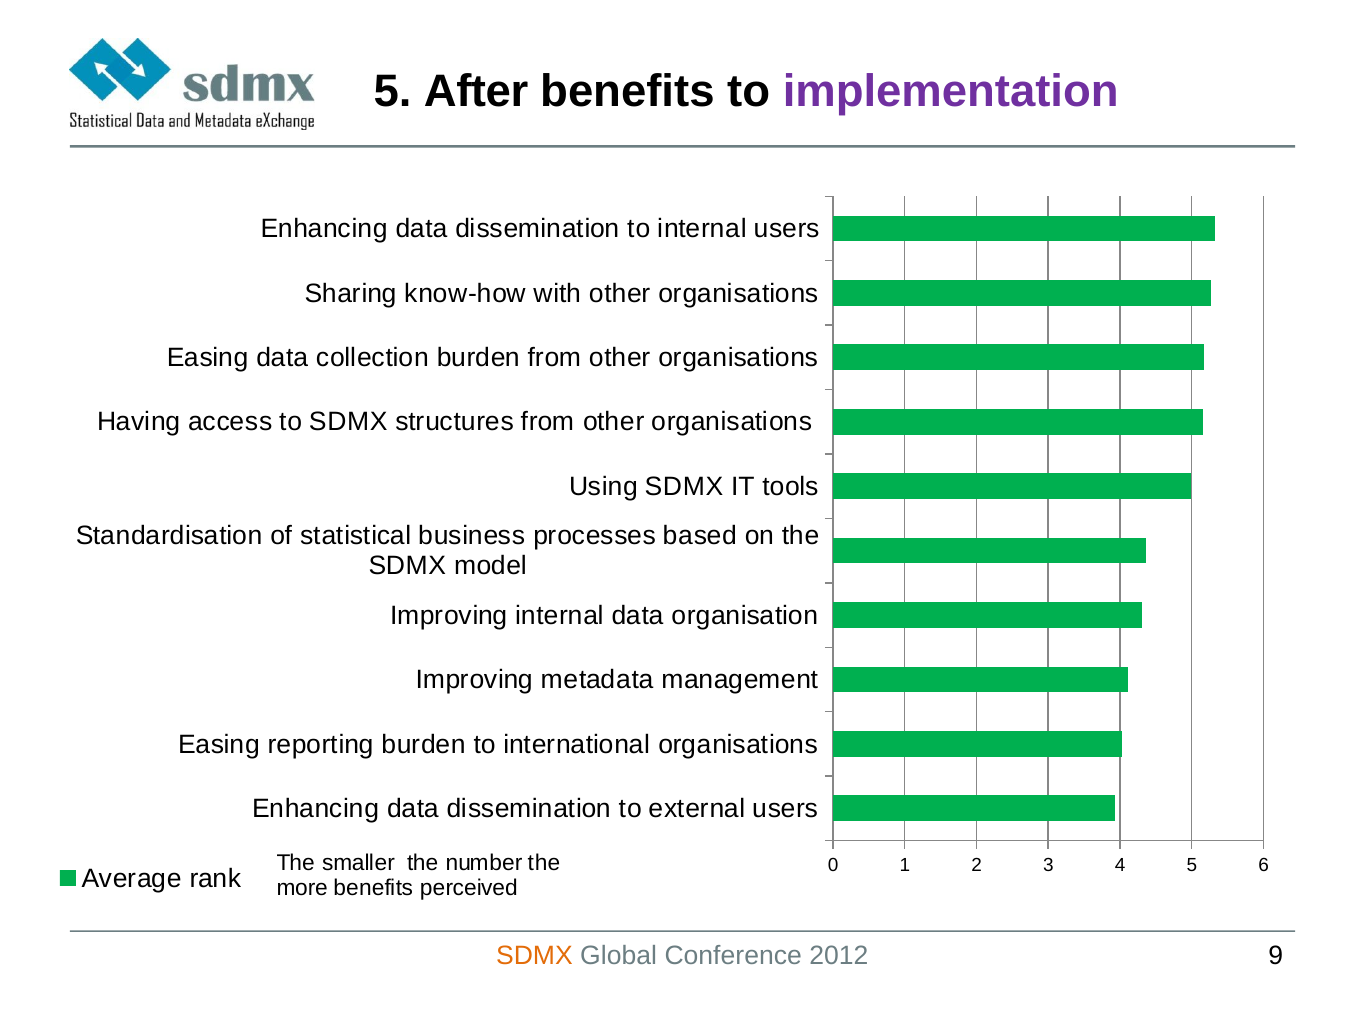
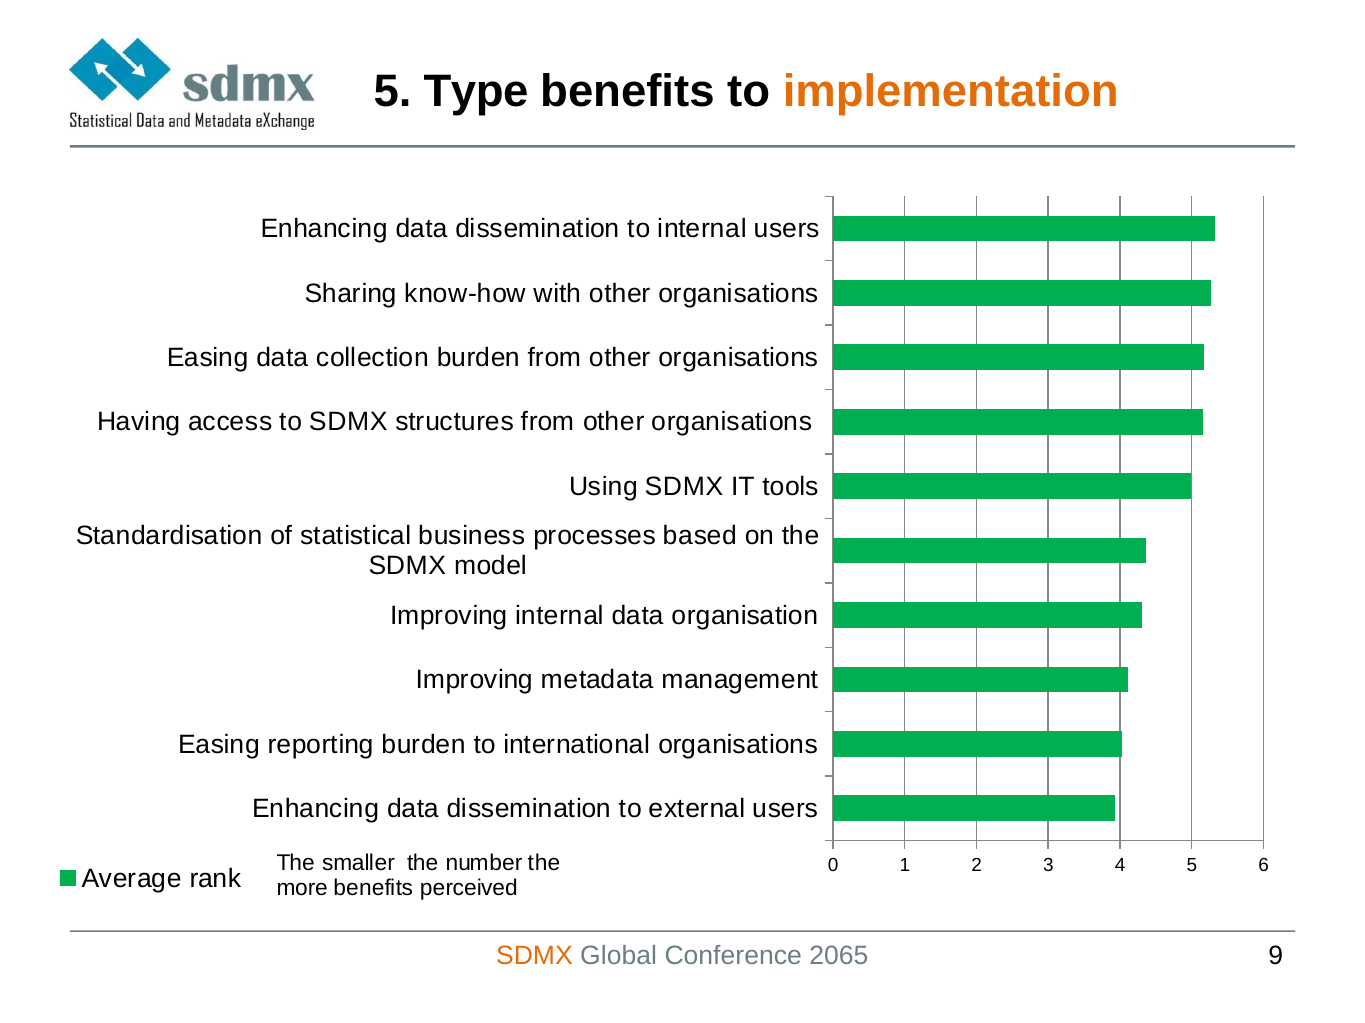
After: After -> Type
implementation colour: purple -> orange
2012: 2012 -> 2065
